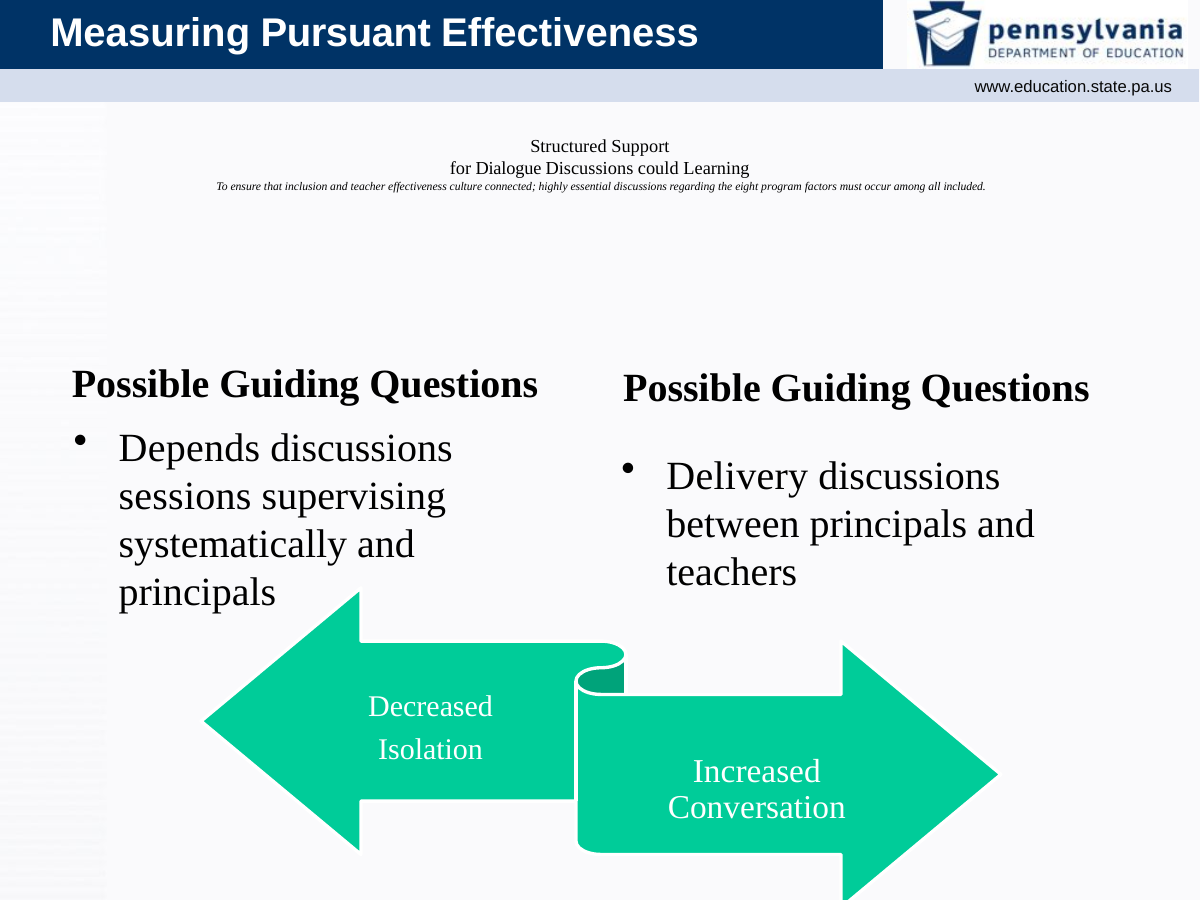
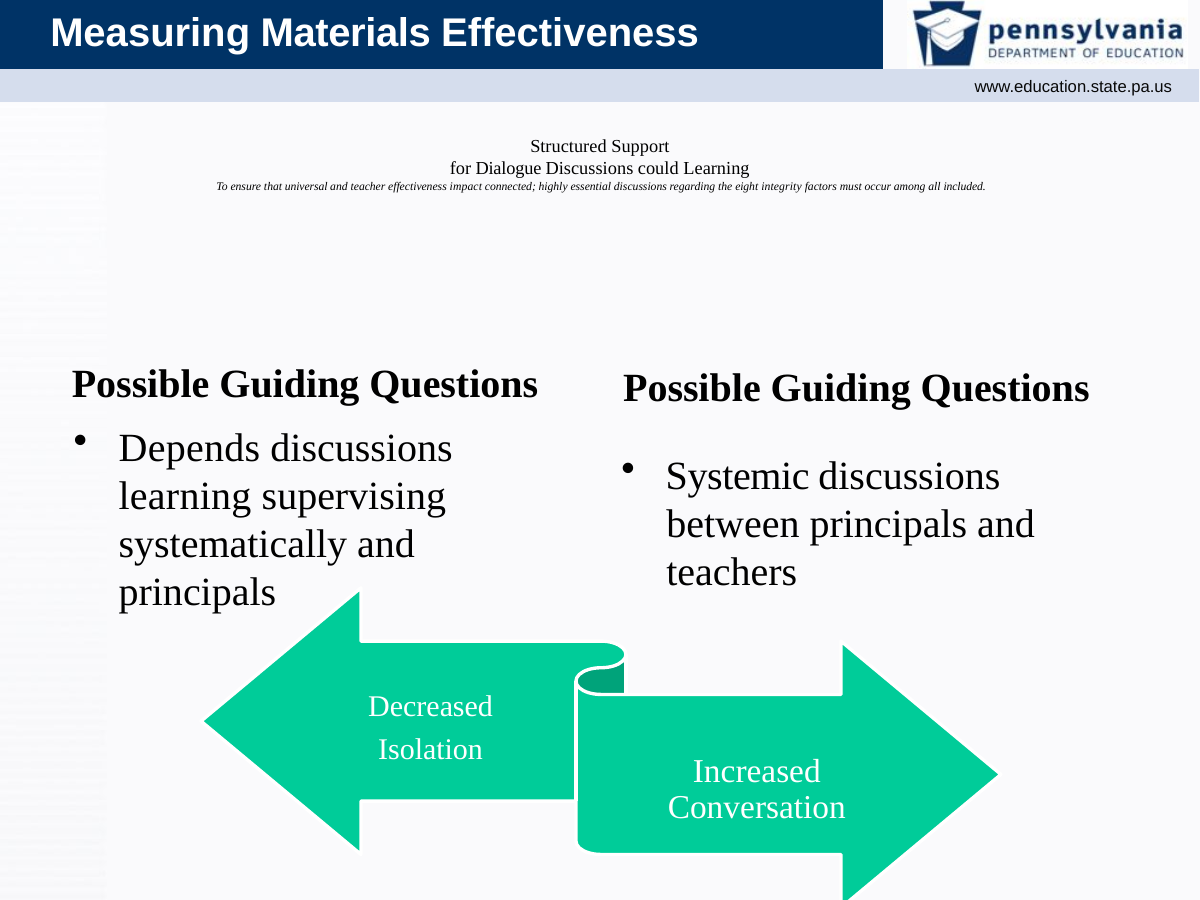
Pursuant: Pursuant -> Materials
inclusion: inclusion -> universal
culture: culture -> impact
program: program -> integrity
Delivery: Delivery -> Systemic
sessions at (185, 496): sessions -> learning
